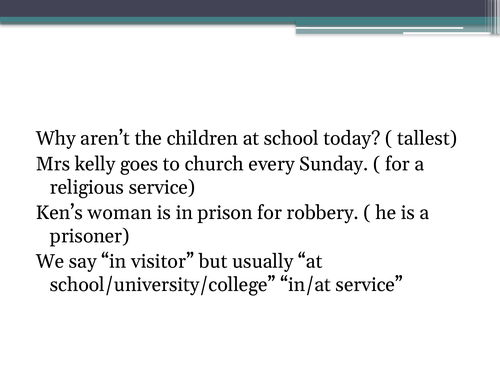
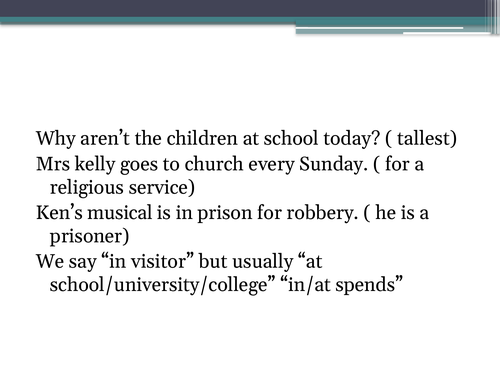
woman: woman -> musical
in/at service: service -> spends
